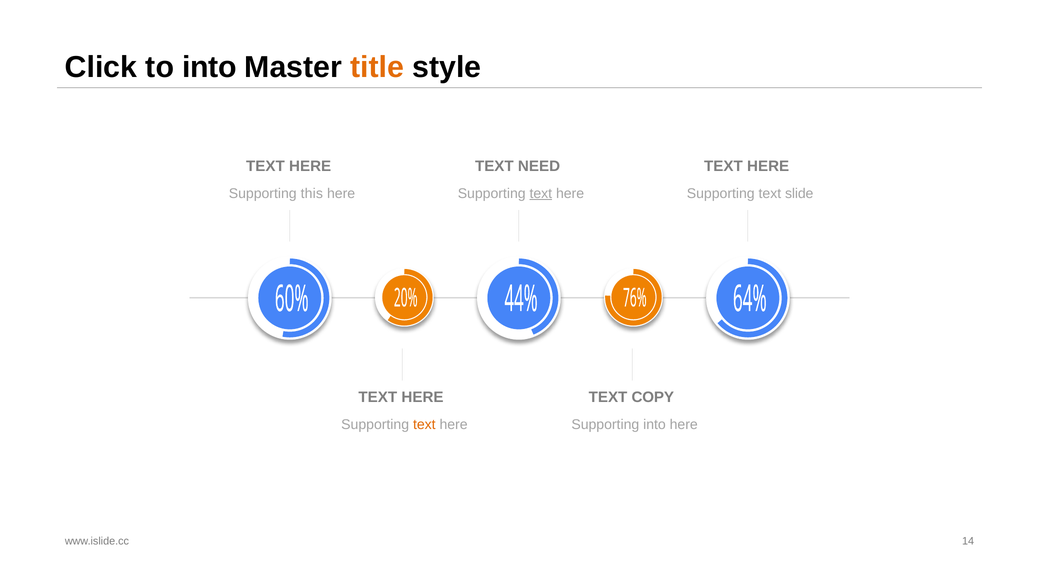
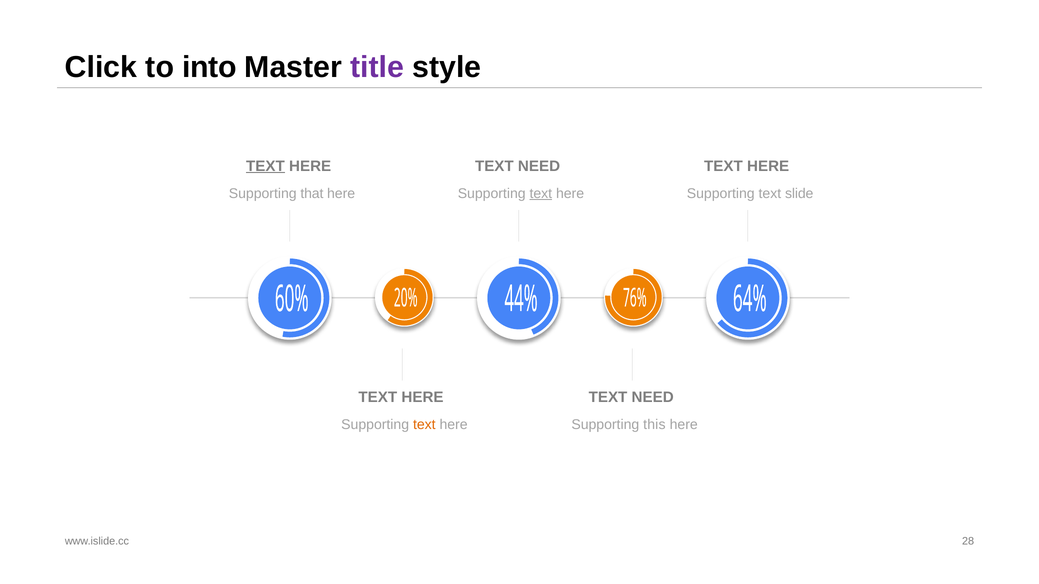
title colour: orange -> purple
TEXT at (265, 166) underline: none -> present
this: this -> that
COPY at (653, 398): COPY -> NEED
Supporting into: into -> this
14: 14 -> 28
